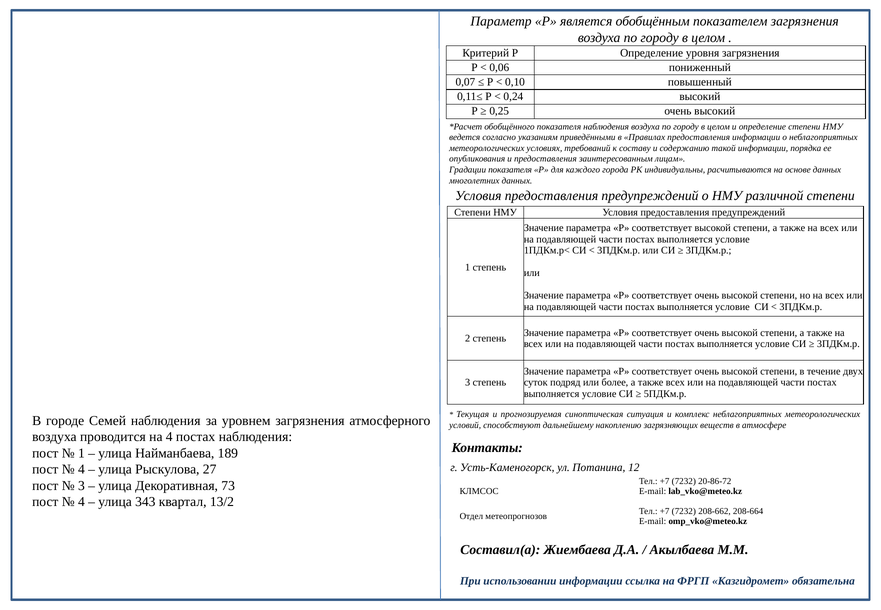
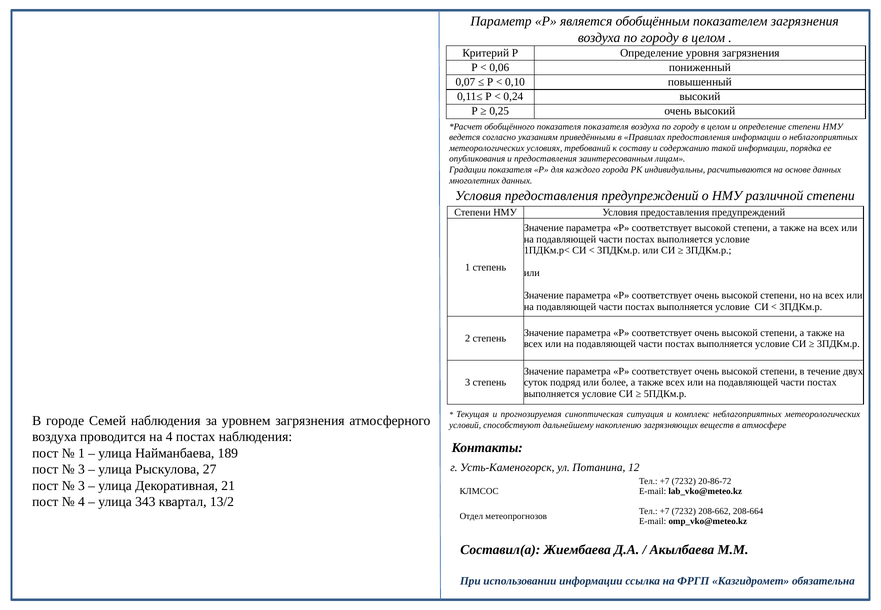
показателя наблюдения: наблюдения -> показателя
4 at (81, 469): 4 -> 3
73: 73 -> 21
